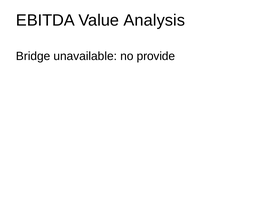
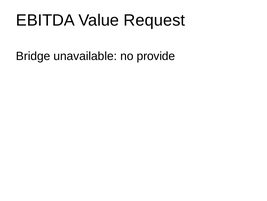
Analysis: Analysis -> Request
